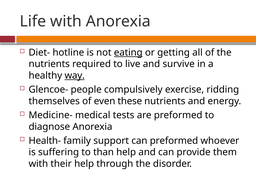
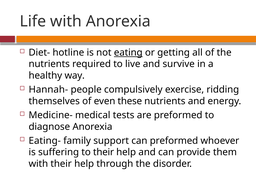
way underline: present -> none
Glencoe-: Glencoe- -> Hannah-
Health-: Health- -> Eating-
to than: than -> their
